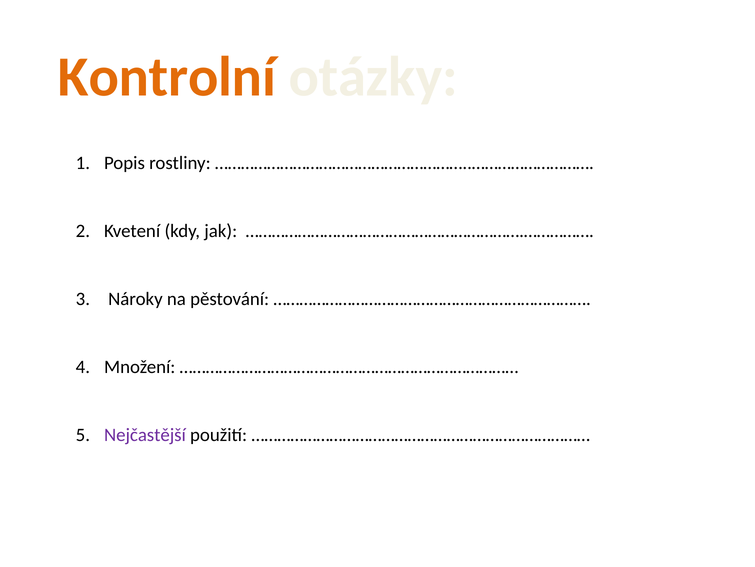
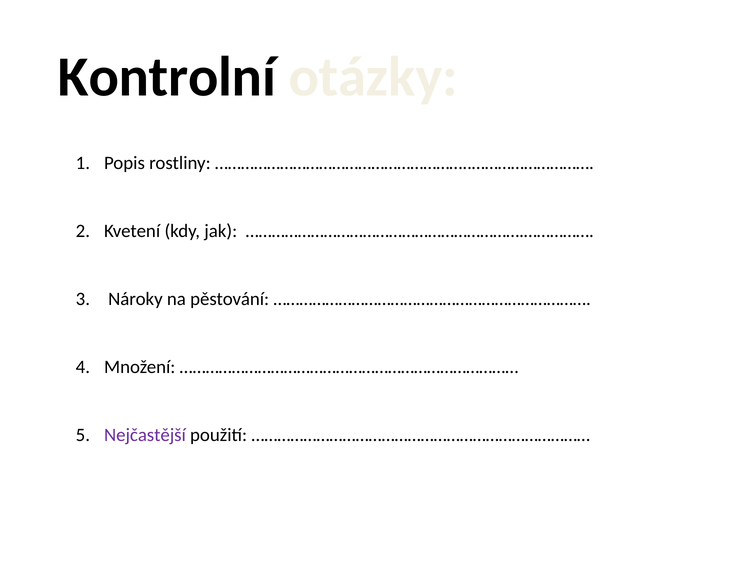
Kontrolní colour: orange -> black
